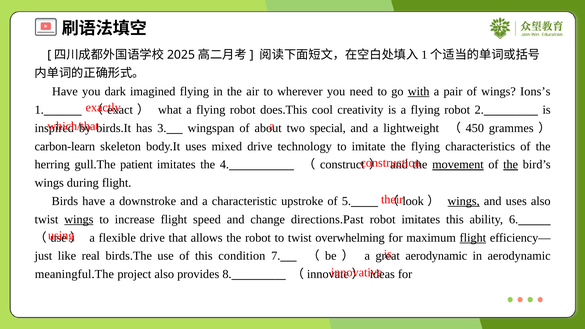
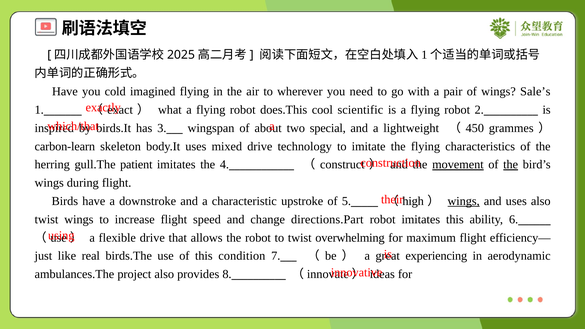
dark: dark -> cold
with underline: present -> none
Ions’s: Ions’s -> Sale’s
creativity: creativity -> scientific
look: look -> high
wings at (79, 219) underline: present -> none
directions.Past: directions.Past -> directions.Part
flight at (473, 238) underline: present -> none
aerodynamic at (436, 256): aerodynamic -> experiencing
meaningful.The: meaningful.The -> ambulances.The
